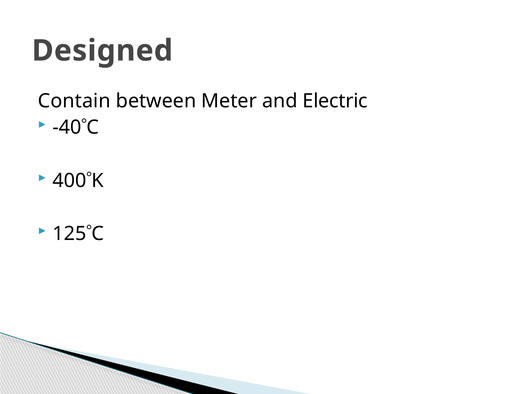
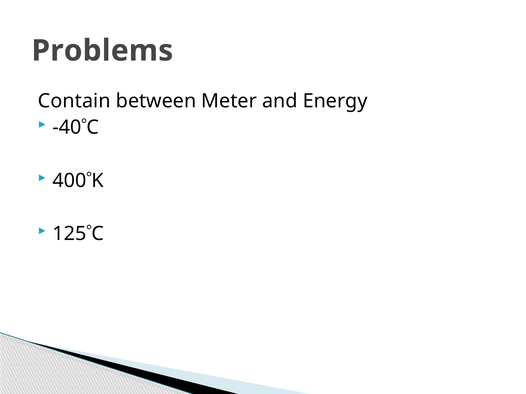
Designed: Designed -> Problems
Electric: Electric -> Energy
